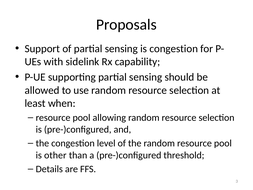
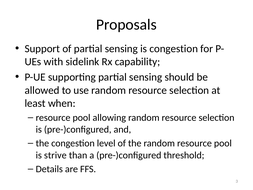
other: other -> strive
